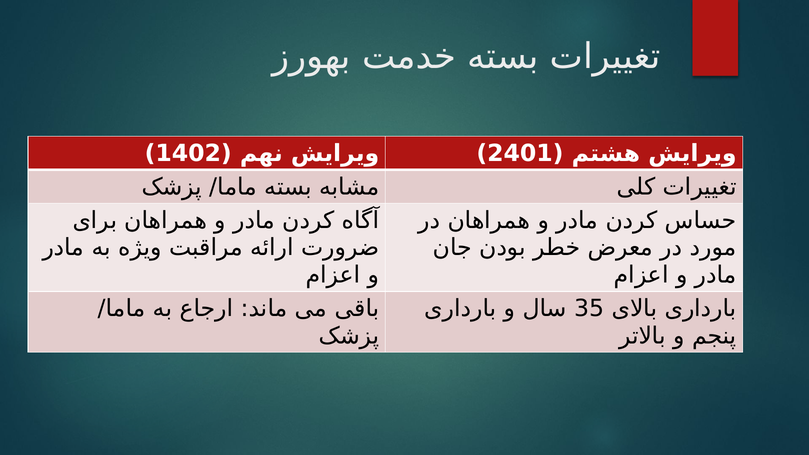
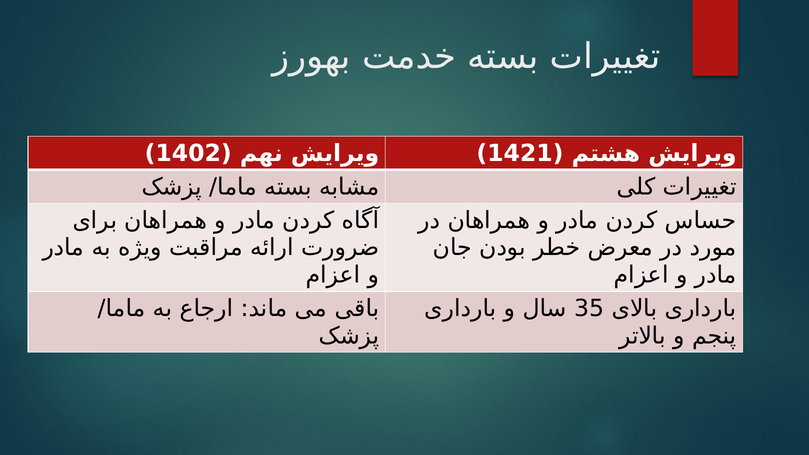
2401: 2401 -> 1421
